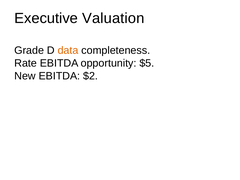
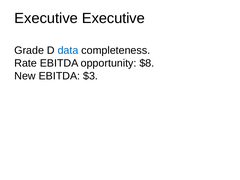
Executive Valuation: Valuation -> Executive
data colour: orange -> blue
$5: $5 -> $8
$2: $2 -> $3
